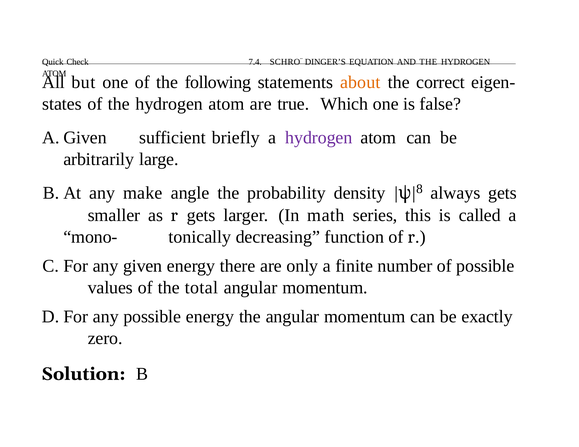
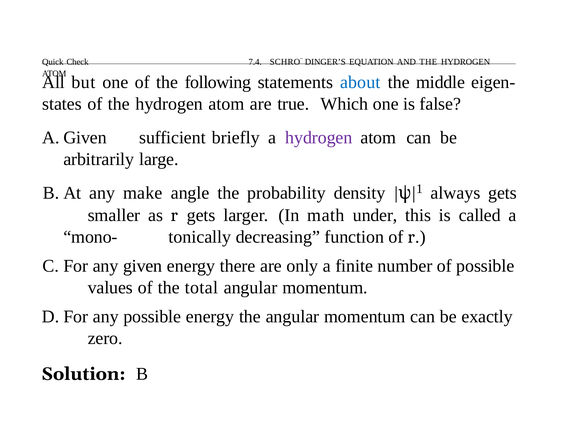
about colour: orange -> blue
correct: correct -> middle
8: 8 -> 1
series: series -> under
